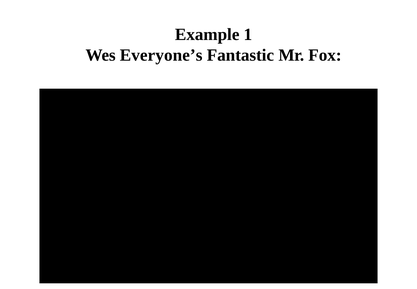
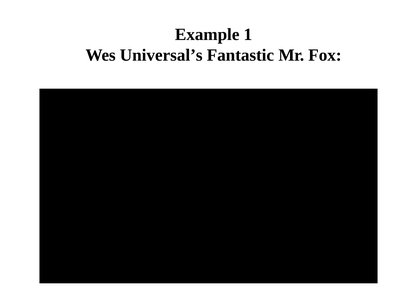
Everyone’s: Everyone’s -> Universal’s
